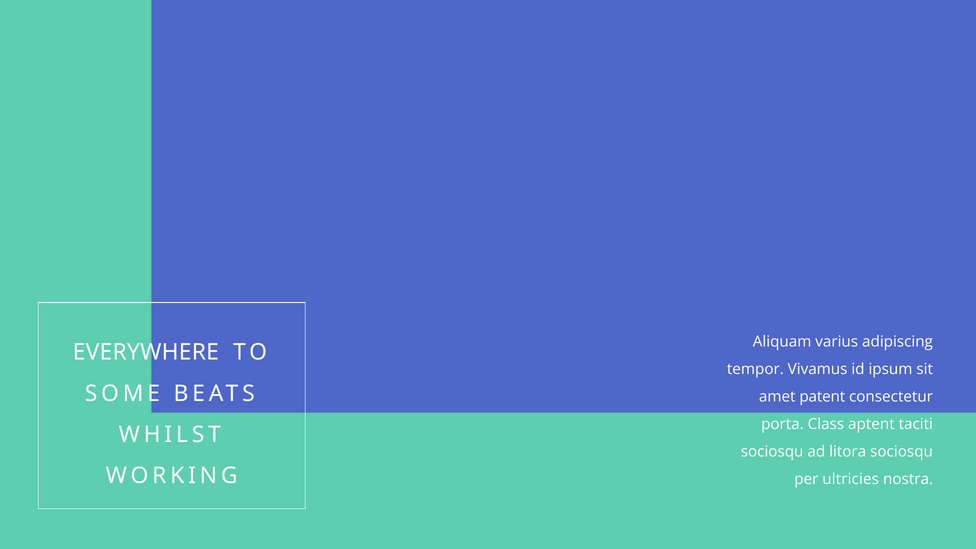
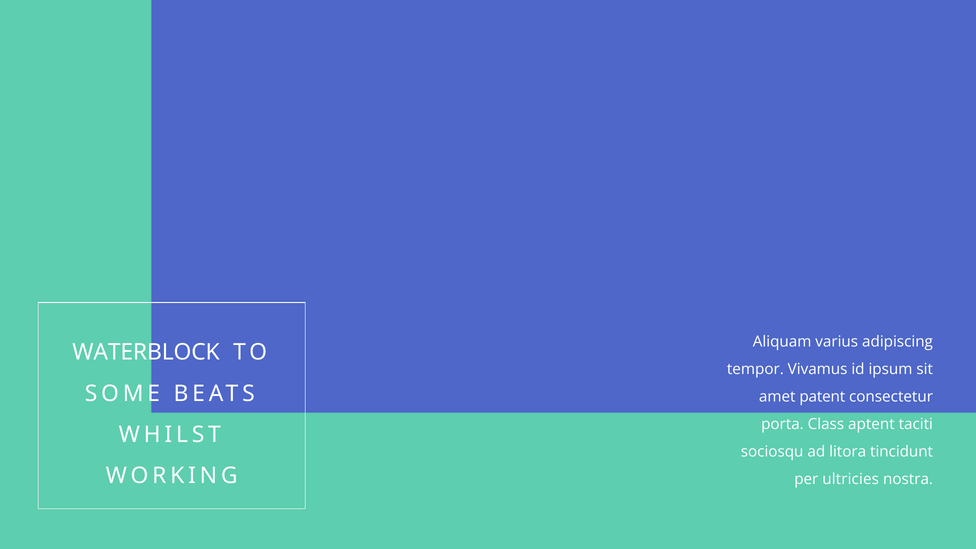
EVERYWHERE: EVERYWHERE -> WATERBLOCK
litora sociosqu: sociosqu -> tincidunt
